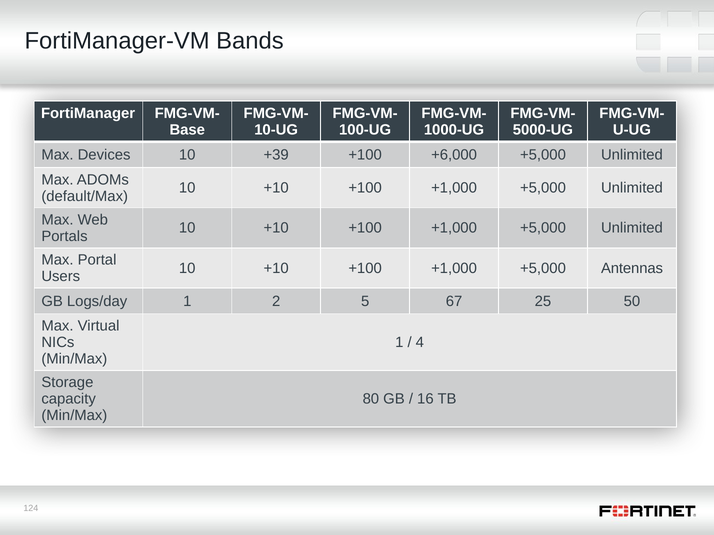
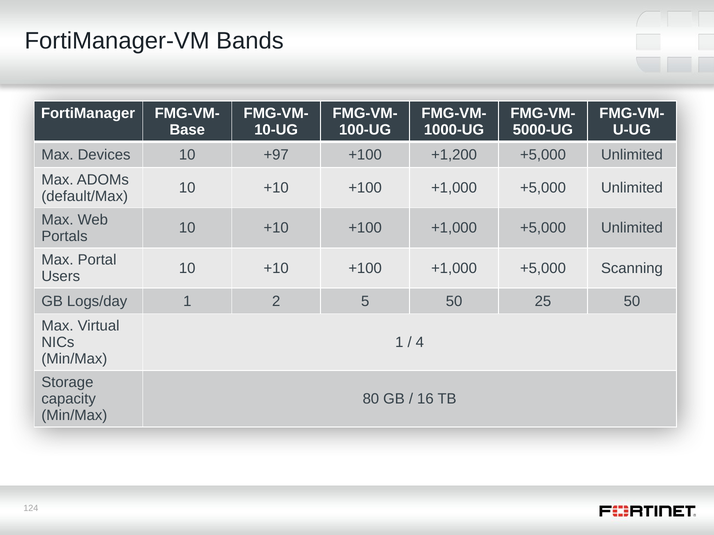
+39: +39 -> +97
+6,000: +6,000 -> +1,200
Antennas: Antennas -> Scanning
5 67: 67 -> 50
